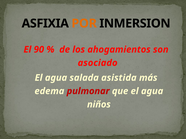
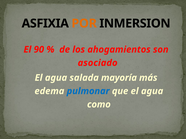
asistida: asistida -> mayoría
pulmonar colour: red -> blue
niños: niños -> como
